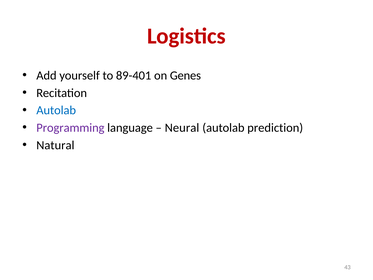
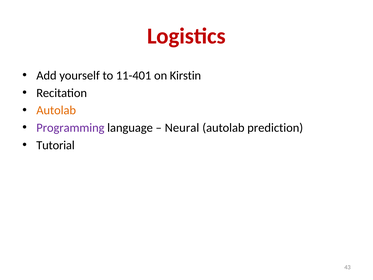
89-401: 89-401 -> 11-401
Genes: Genes -> Kirstin
Autolab at (56, 110) colour: blue -> orange
Natural: Natural -> Tutorial
